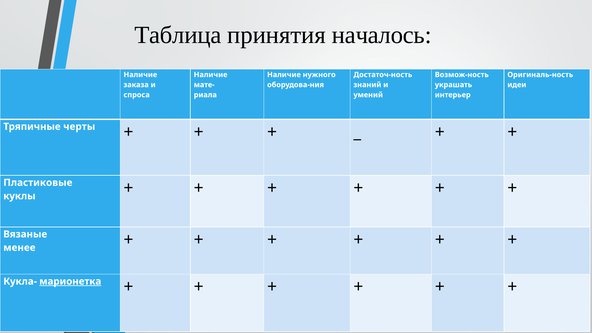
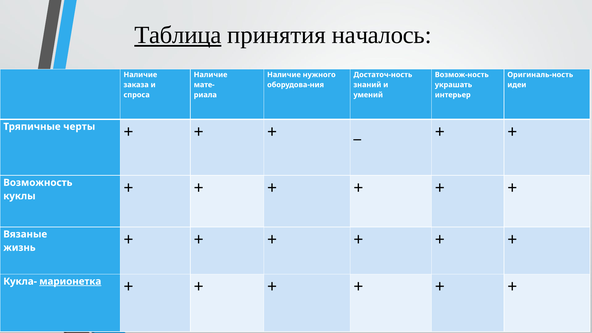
Таблица underline: none -> present
Пластиковые: Пластиковые -> Возможность
менее: менее -> жизнь
